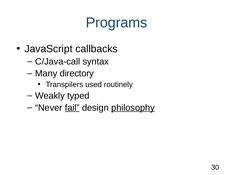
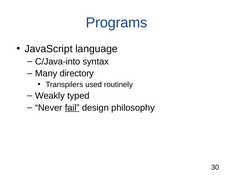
callbacks: callbacks -> language
C/Java-call: C/Java-call -> C/Java-into
philosophy underline: present -> none
